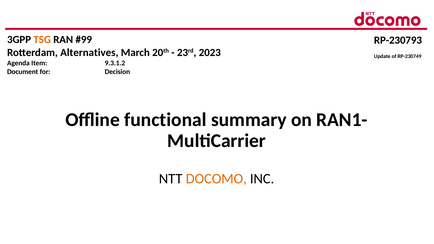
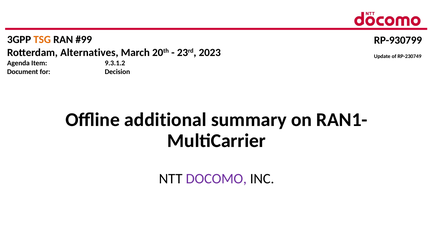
RP-230793: RP-230793 -> RP-930799
functional: functional -> additional
DOCOMO colour: orange -> purple
